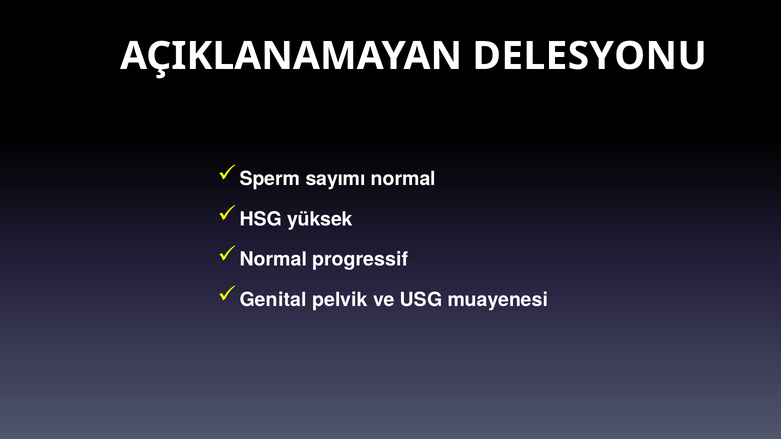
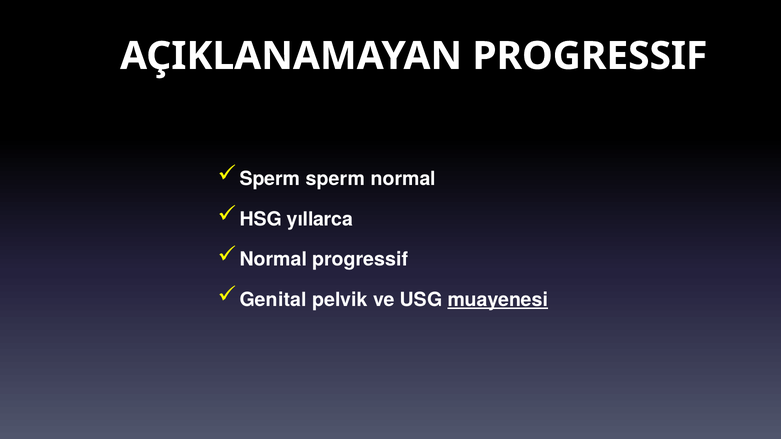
AÇIKLANAMAYAN DELESYONU: DELESYONU -> PROGRESSIF
Sperm sayımı: sayımı -> sperm
yüksek: yüksek -> yıllarca
muayenesi underline: none -> present
